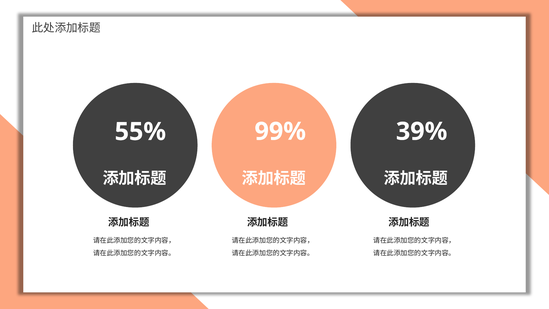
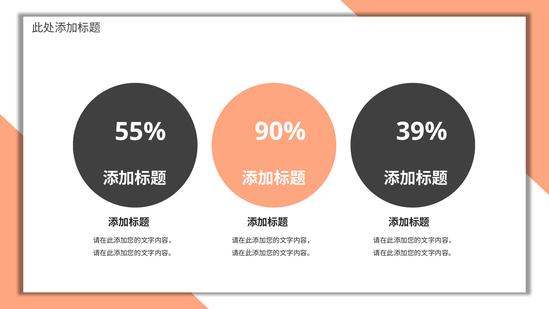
99%: 99% -> 90%
